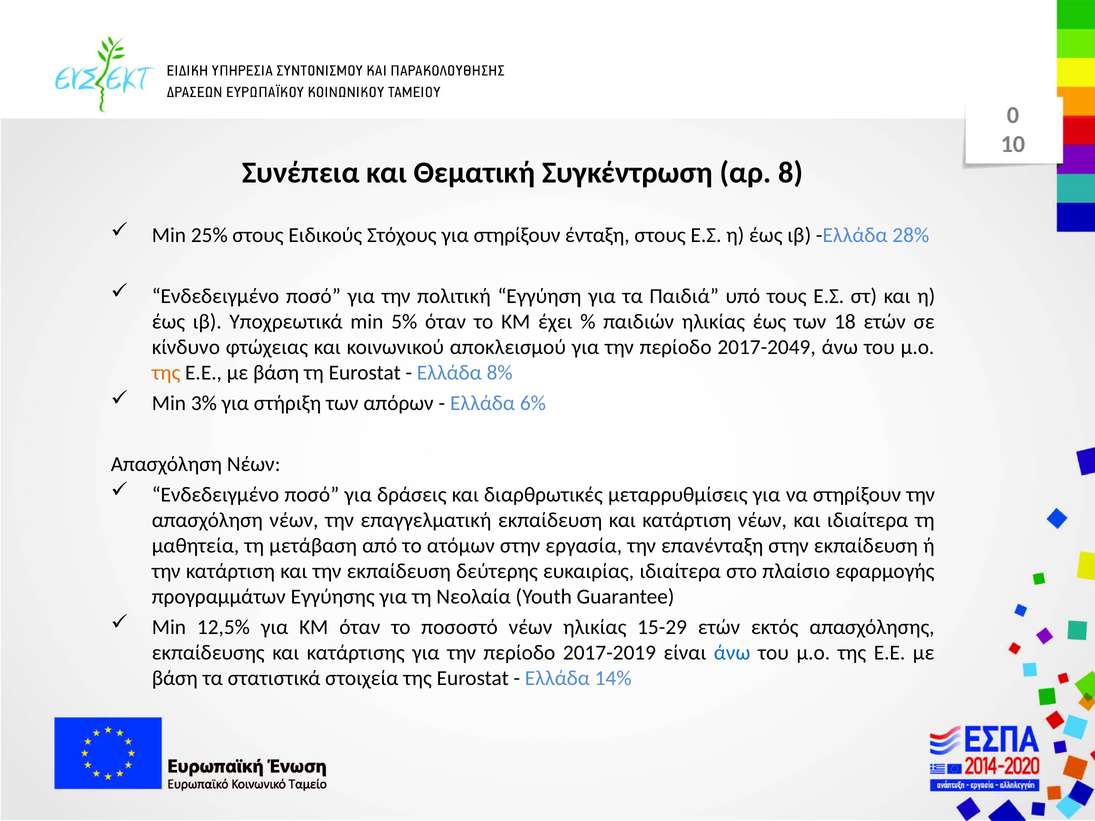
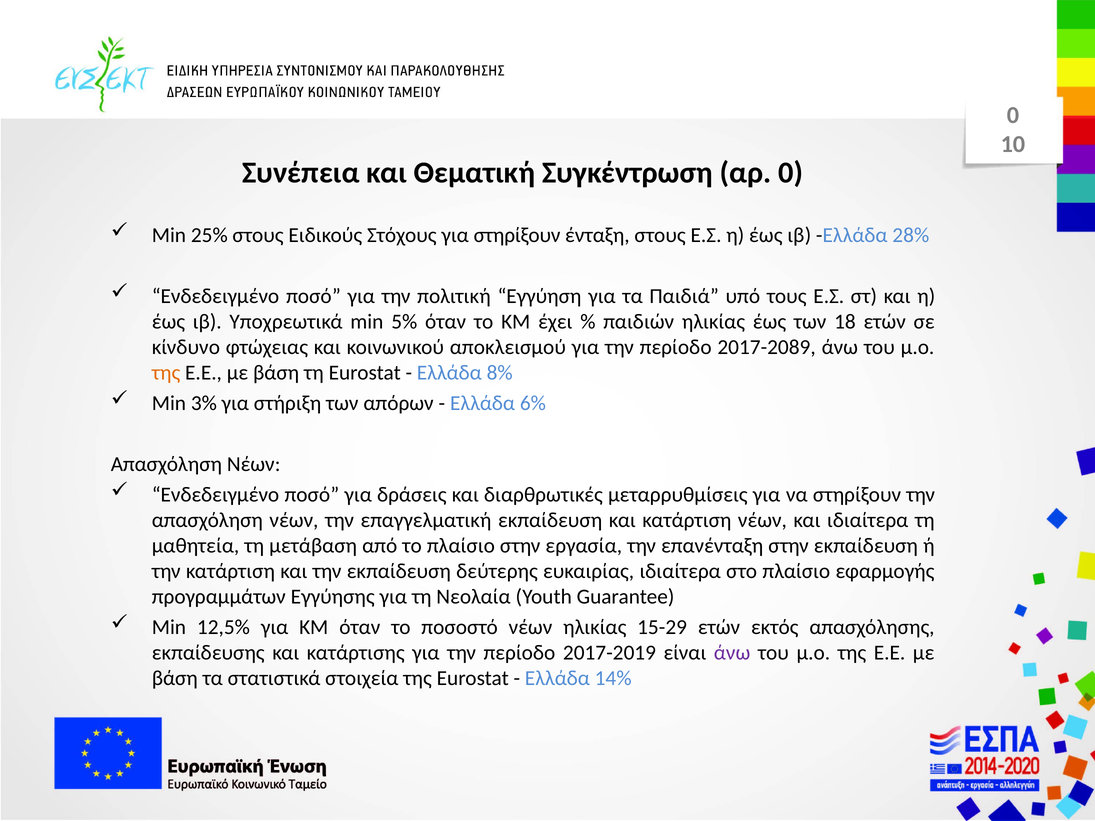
αρ 8: 8 -> 0
2017-2049: 2017-2049 -> 2017-2089
το ατόμων: ατόμων -> πλαίσιο
άνω at (732, 653) colour: blue -> purple
